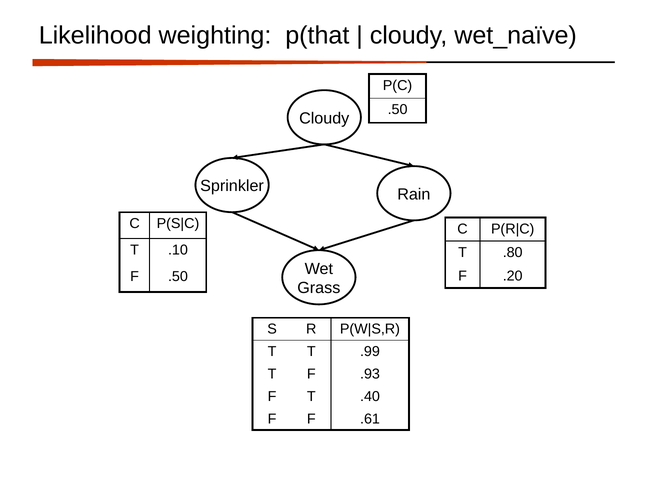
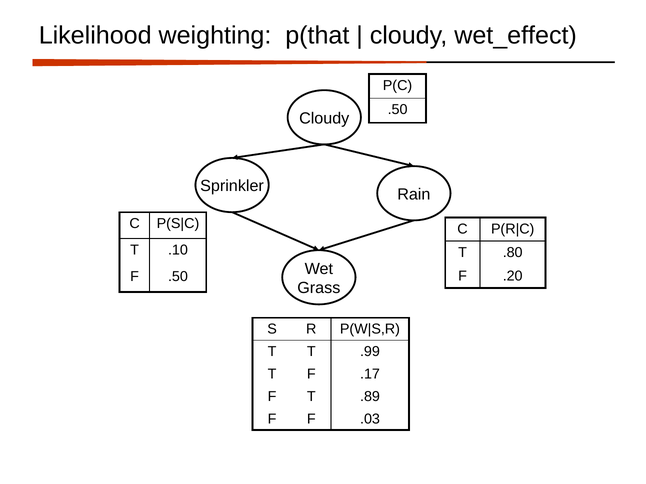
wet_naïve: wet_naïve -> wet_effect
.93: .93 -> .17
.40: .40 -> .89
.61: .61 -> .03
